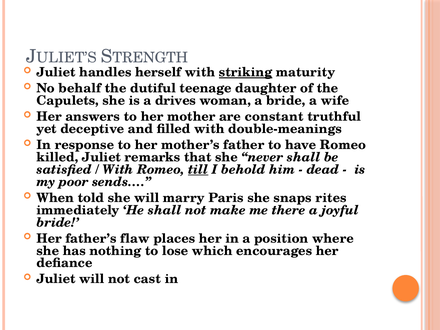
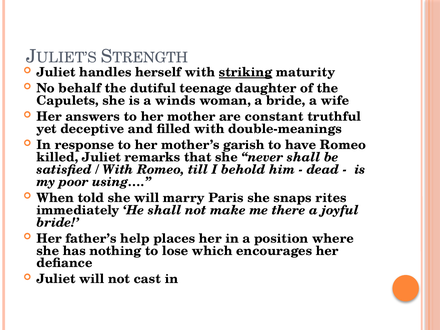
drives: drives -> winds
father: father -> garish
till underline: present -> none
sends…: sends… -> using…
flaw: flaw -> help
